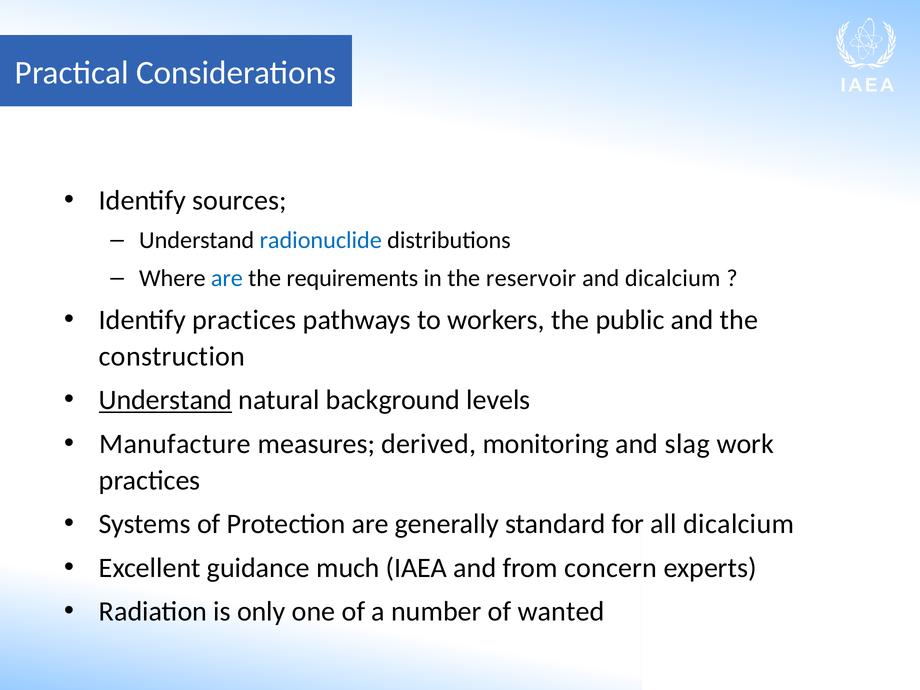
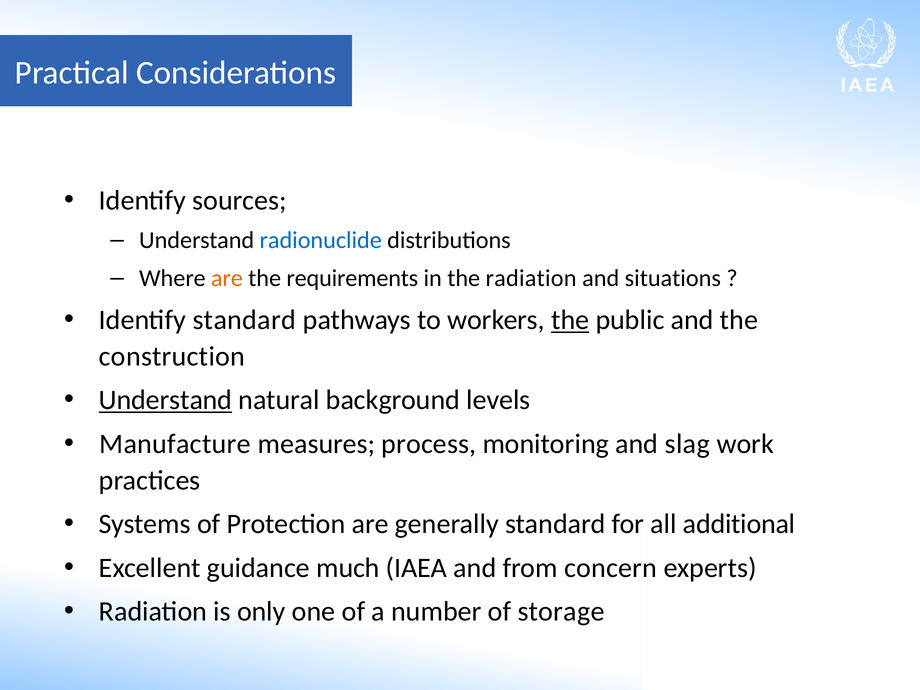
are at (227, 278) colour: blue -> orange
the reservoir: reservoir -> radiation
and dicalcium: dicalcium -> situations
Identify practices: practices -> standard
the at (570, 320) underline: none -> present
derived: derived -> process
all dicalcium: dicalcium -> additional
wanted: wanted -> storage
